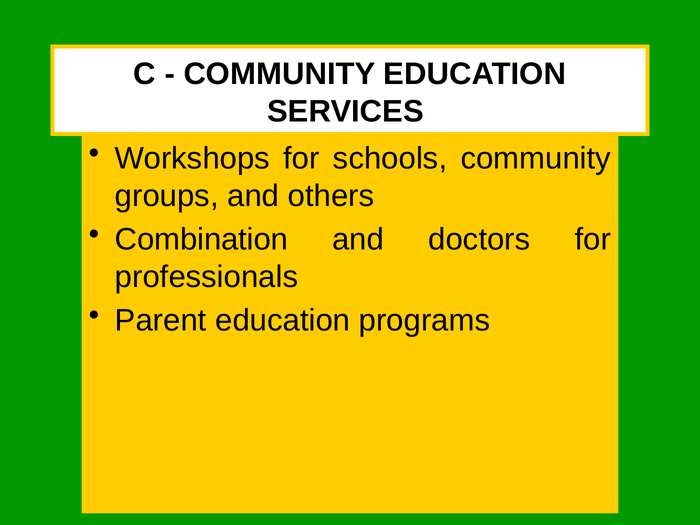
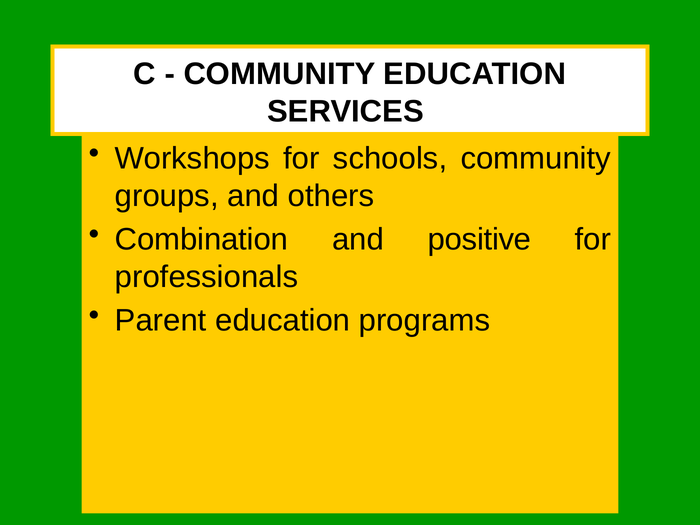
doctors: doctors -> positive
